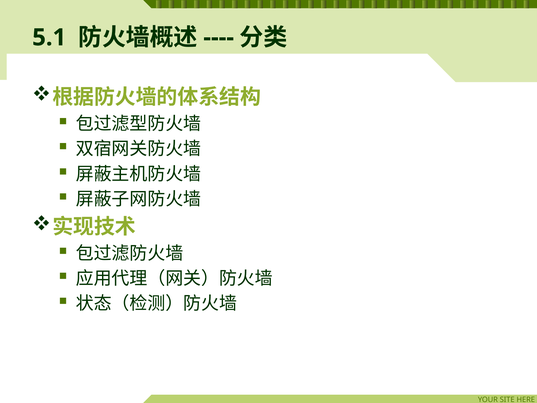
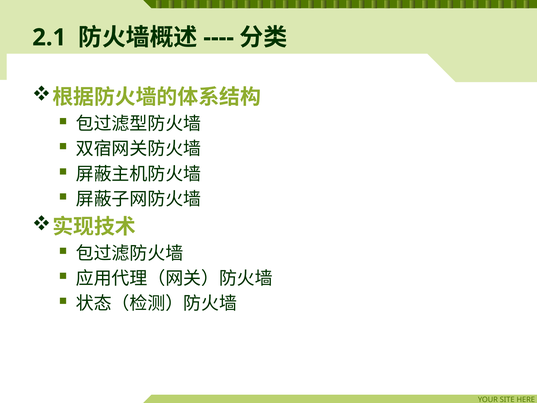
5.1: 5.1 -> 2.1
